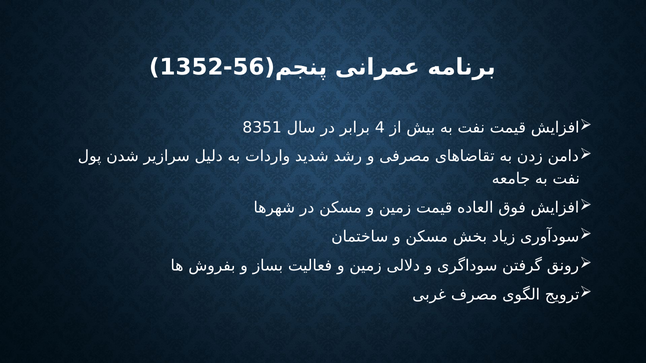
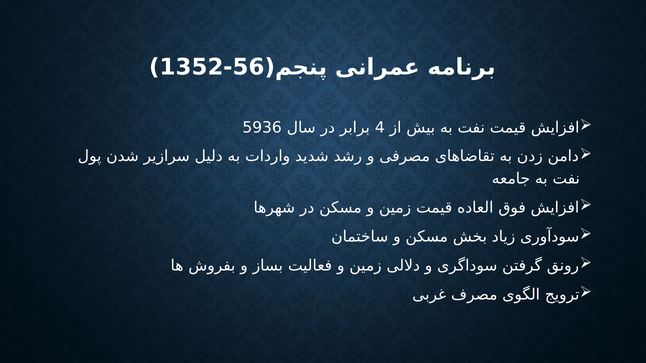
8351: 8351 -> 5936
